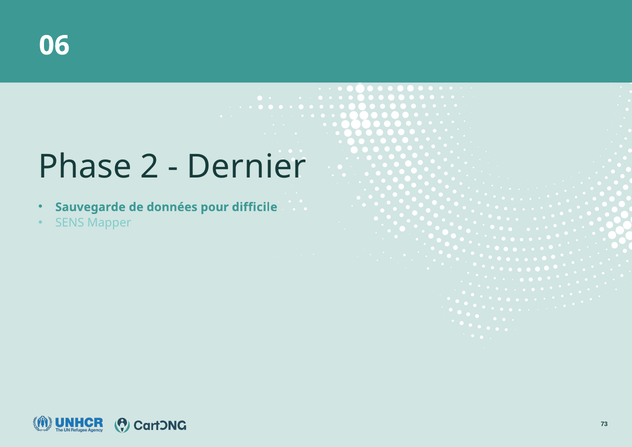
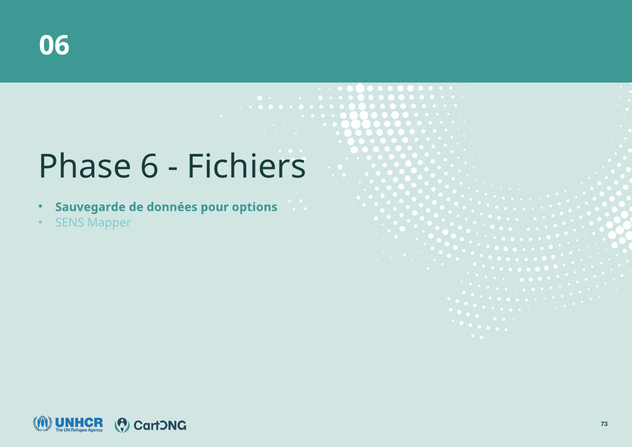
2: 2 -> 6
Dernier: Dernier -> Fichiers
difficile: difficile -> options
